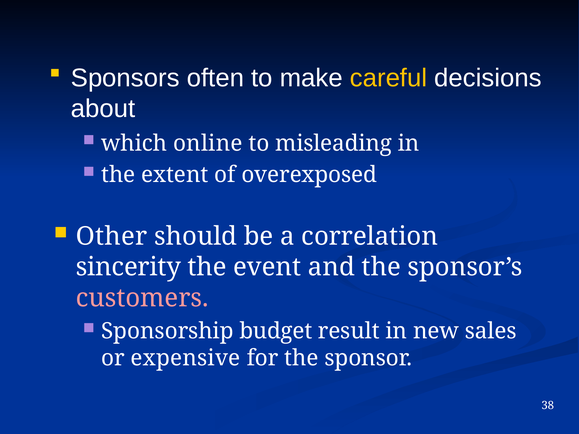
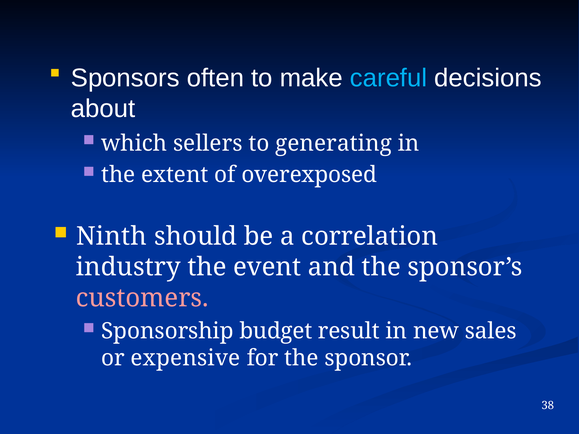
careful colour: yellow -> light blue
online: online -> sellers
misleading: misleading -> generating
Other: Other -> Ninth
sincerity: sincerity -> industry
